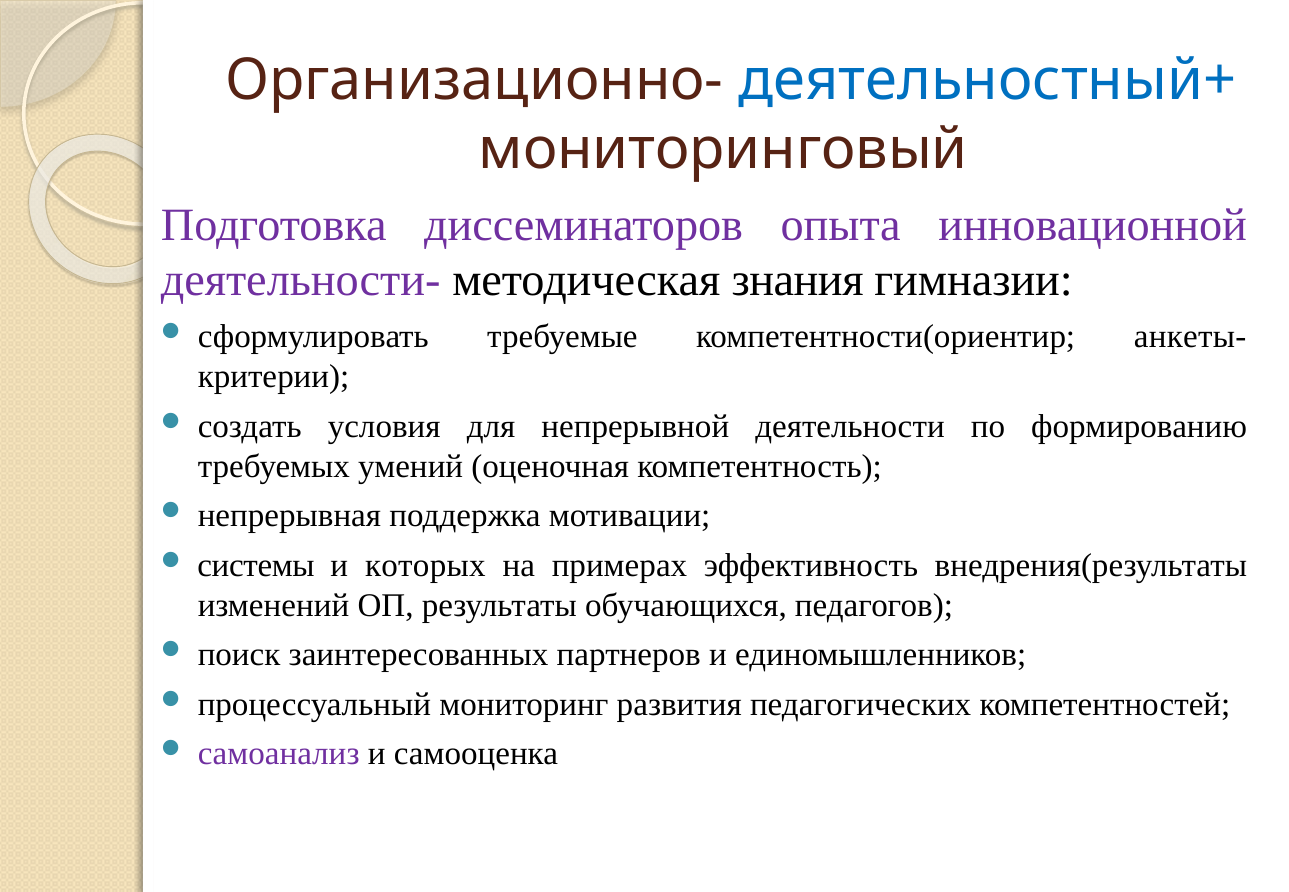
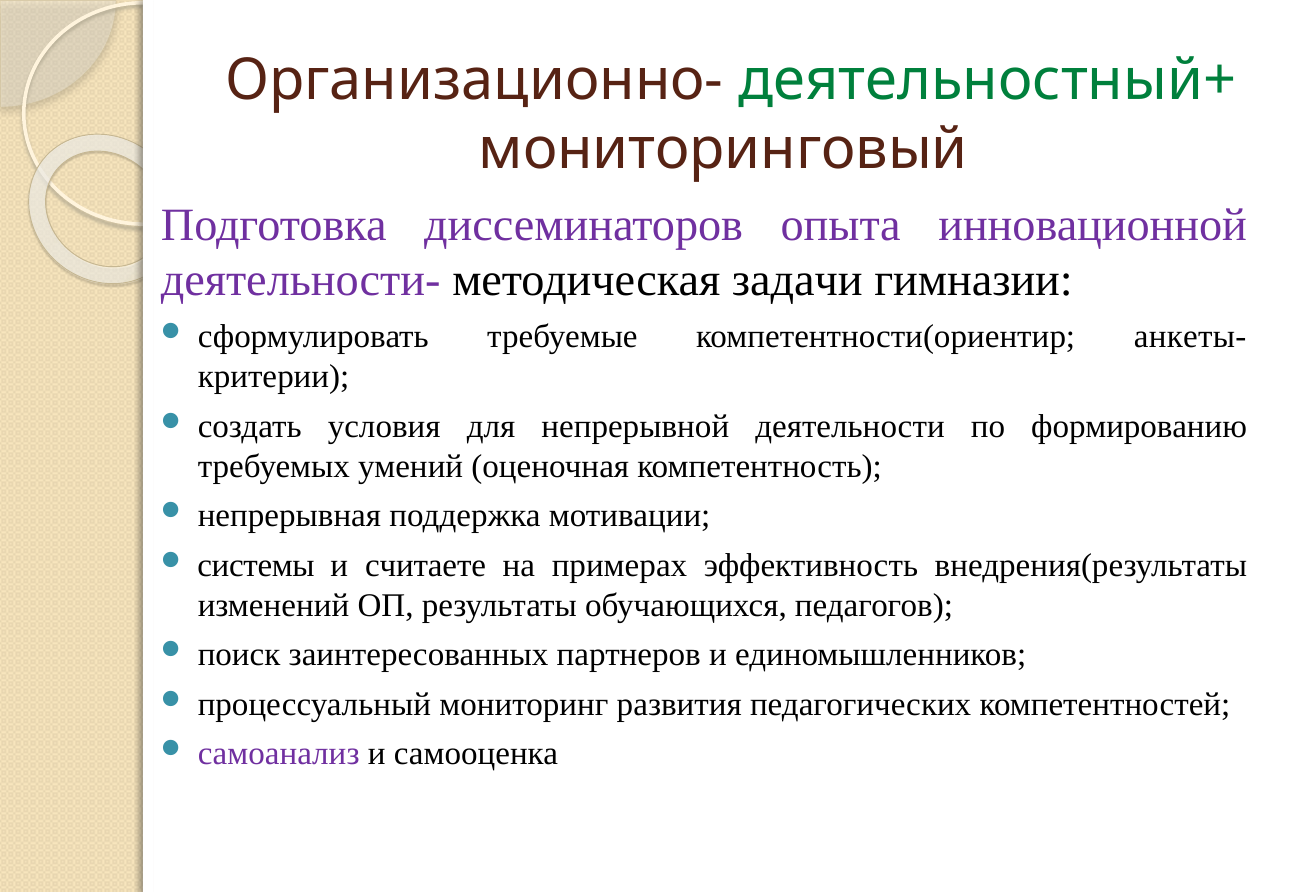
деятельностный+ colour: blue -> green
знания: знания -> задачи
которых: которых -> считаете
